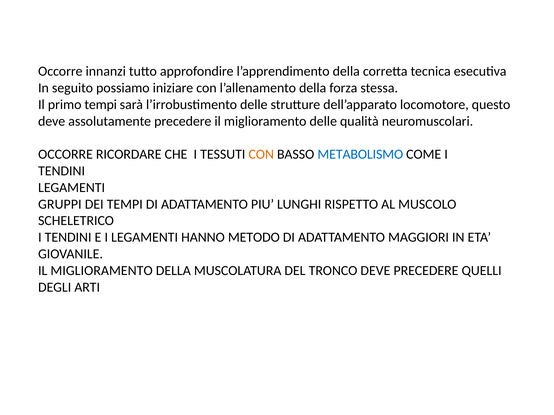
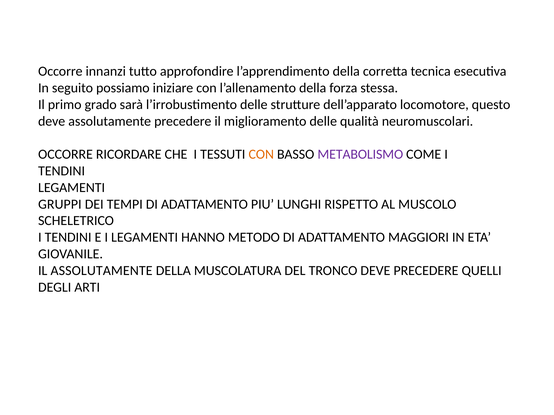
primo tempi: tempi -> grado
METABOLISMO colour: blue -> purple
MIGLIORAMENTO at (102, 271): MIGLIORAMENTO -> ASSOLUTAMENTE
